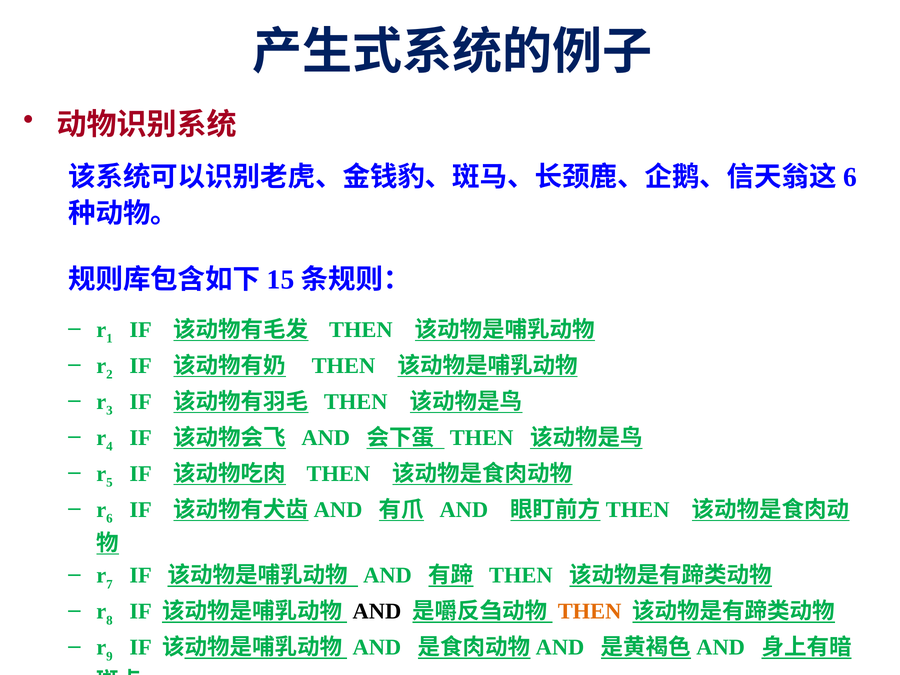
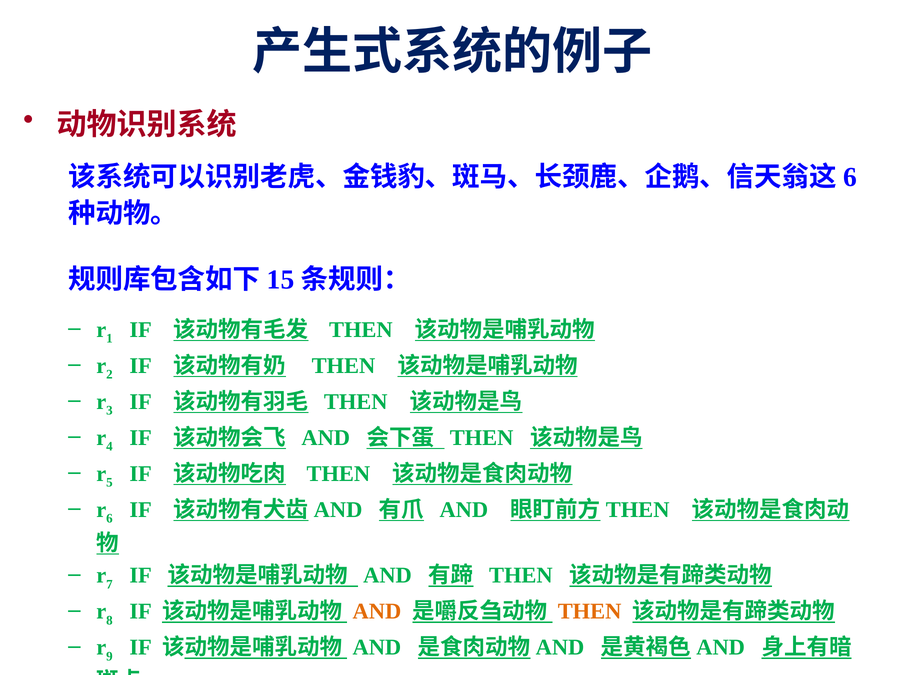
AND at (377, 611) colour: black -> orange
